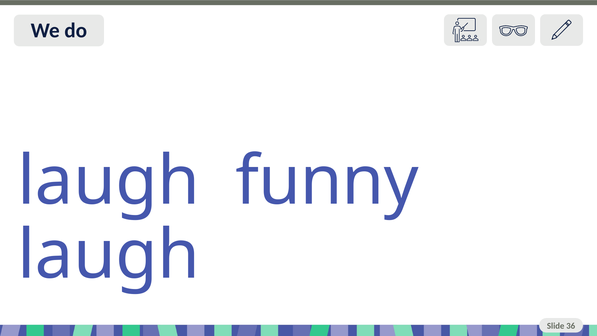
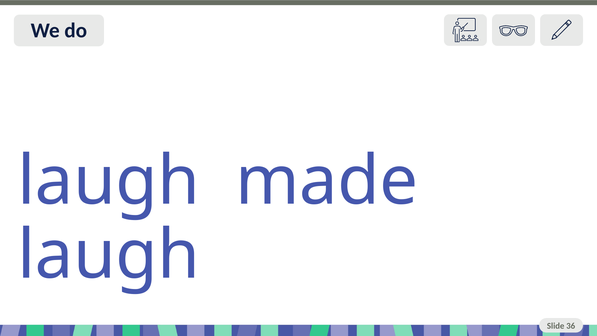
funny: funny -> made
